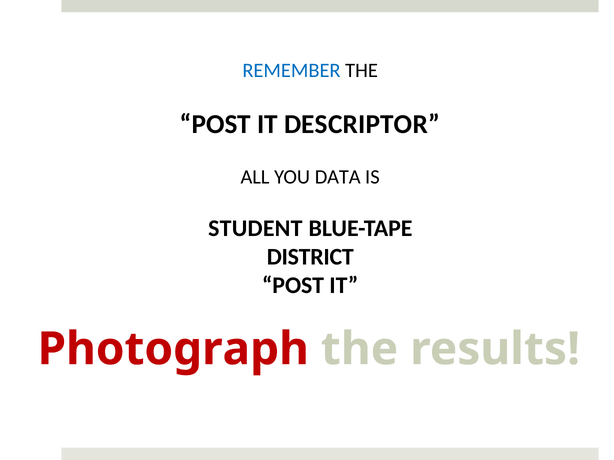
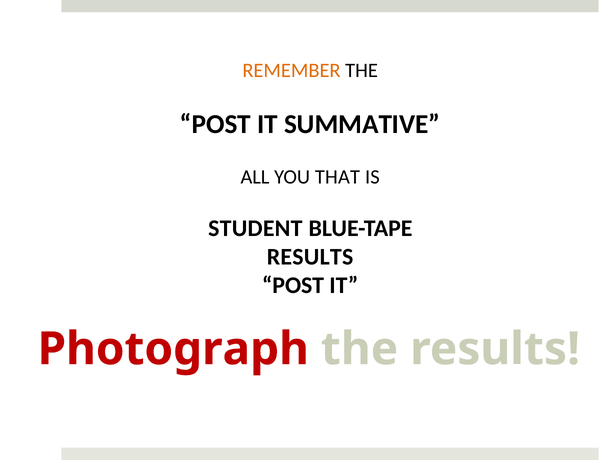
REMEMBER colour: blue -> orange
DESCRIPTOR: DESCRIPTOR -> SUMMATIVE
DATA: DATA -> THAT
DISTRICT at (310, 257): DISTRICT -> RESULTS
